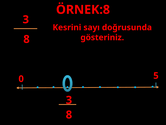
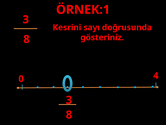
ÖRNEK:8: ÖRNEK:8 -> ÖRNEK:1
5: 5 -> 4
